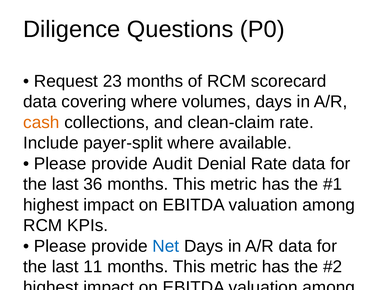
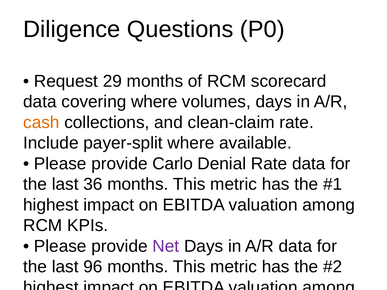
23: 23 -> 29
Audit: Audit -> Carlo
Net at (166, 246) colour: blue -> purple
11: 11 -> 96
